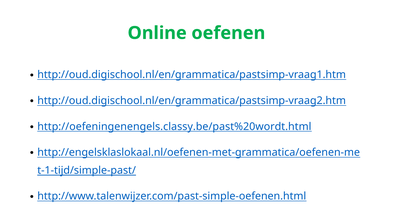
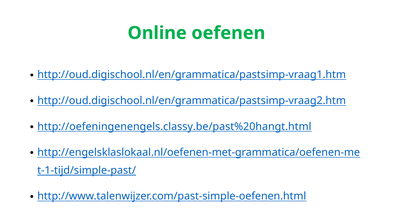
http://oefeningenengels.classy.be/past%20wordt.html: http://oefeningenengels.classy.be/past%20wordt.html -> http://oefeningenengels.classy.be/past%20hangt.html
